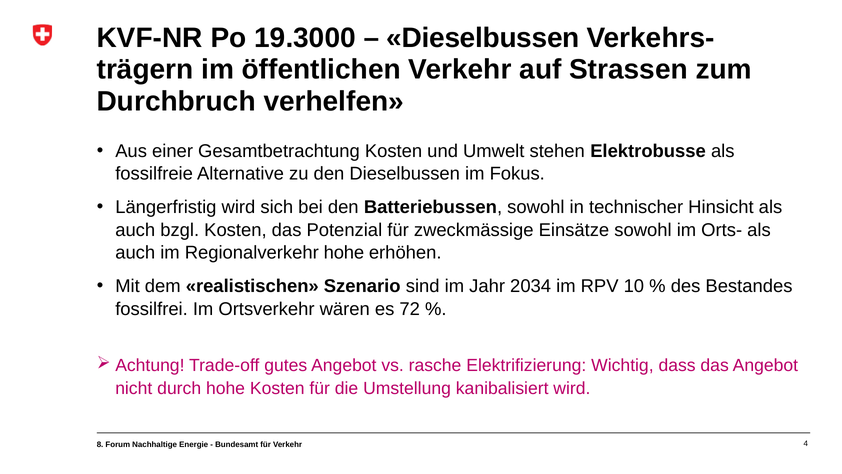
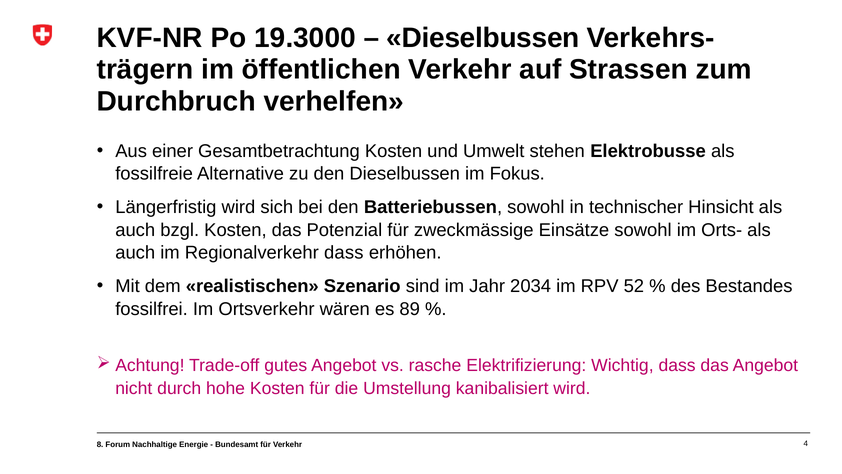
Regionalverkehr hohe: hohe -> dass
10: 10 -> 52
72: 72 -> 89
